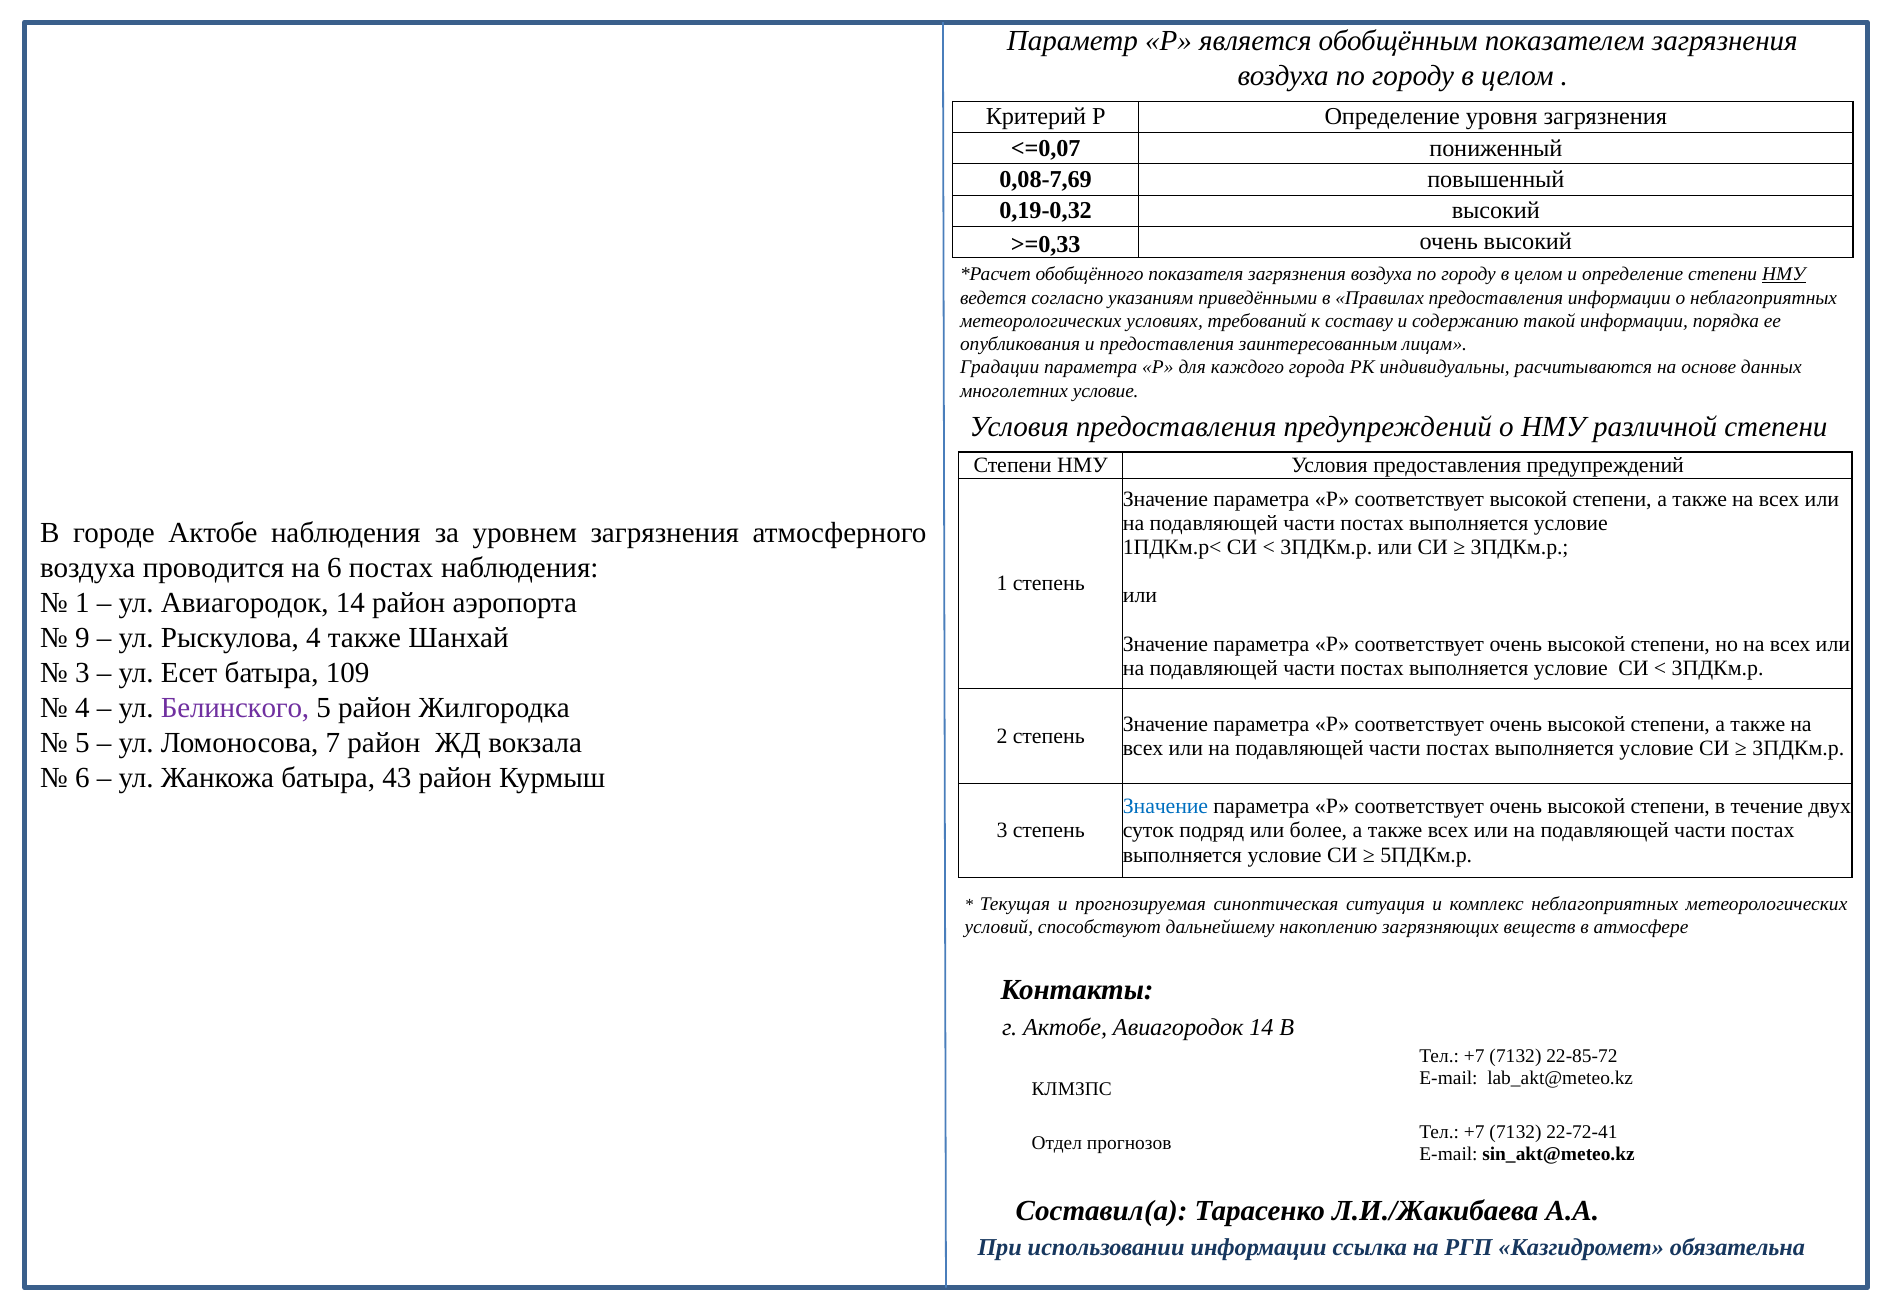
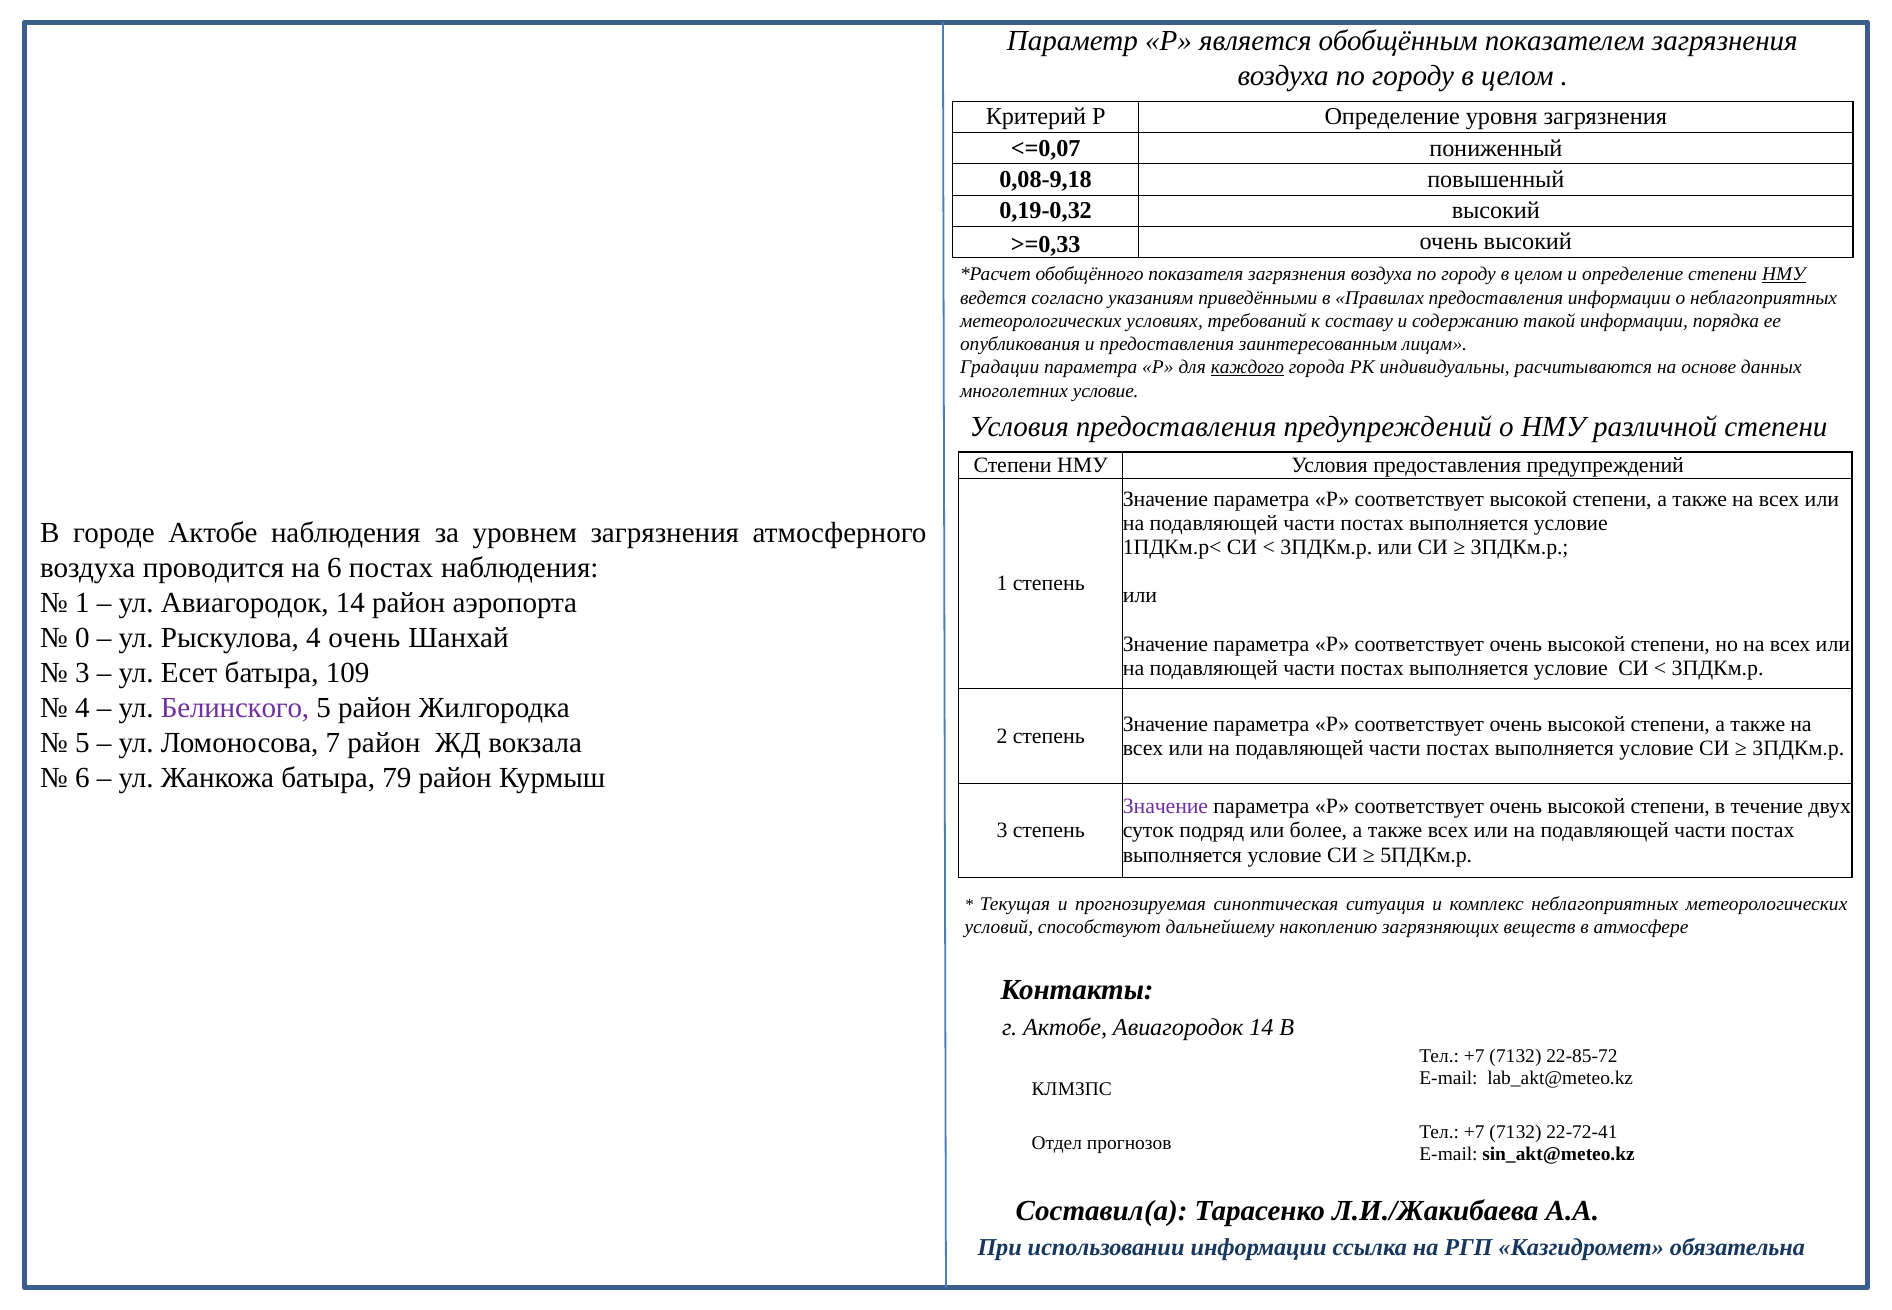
0,08-7,69: 0,08-7,69 -> 0,08-9,18
каждого underline: none -> present
9: 9 -> 0
4 также: также -> очень
43: 43 -> 79
Значение at (1165, 806) colour: blue -> purple
